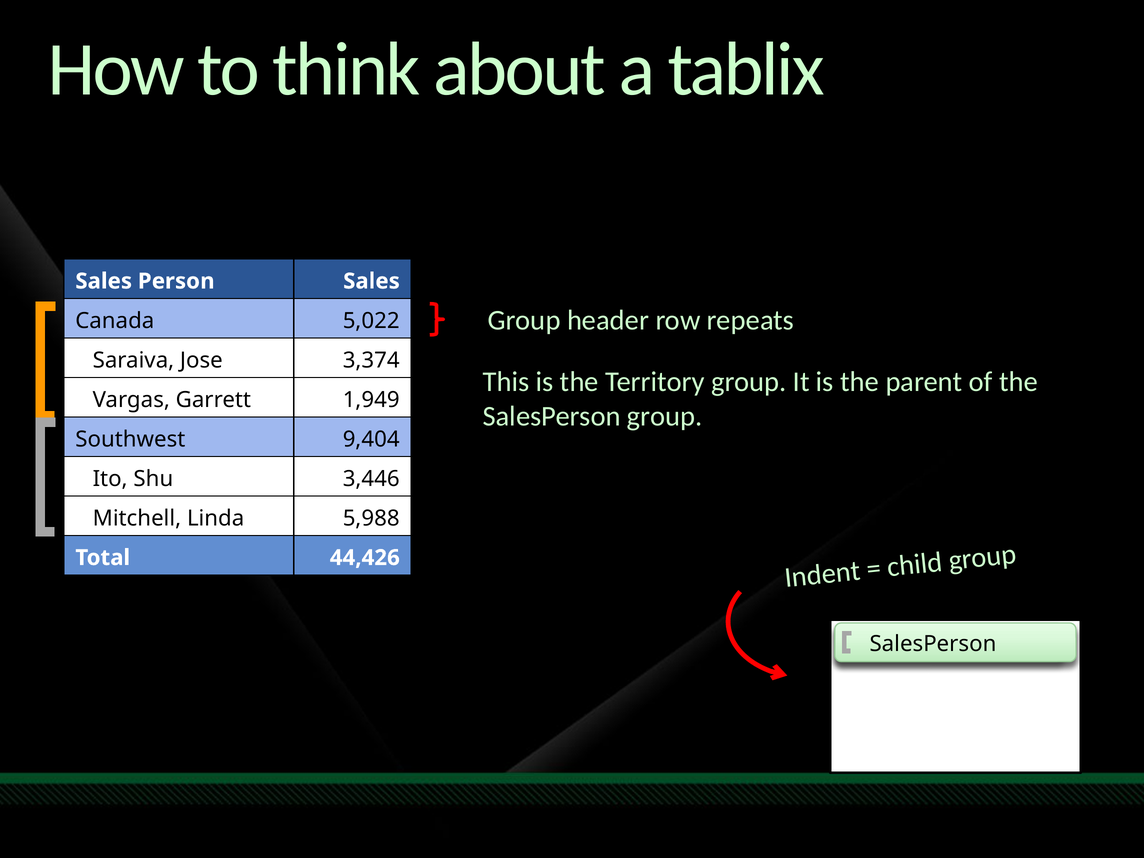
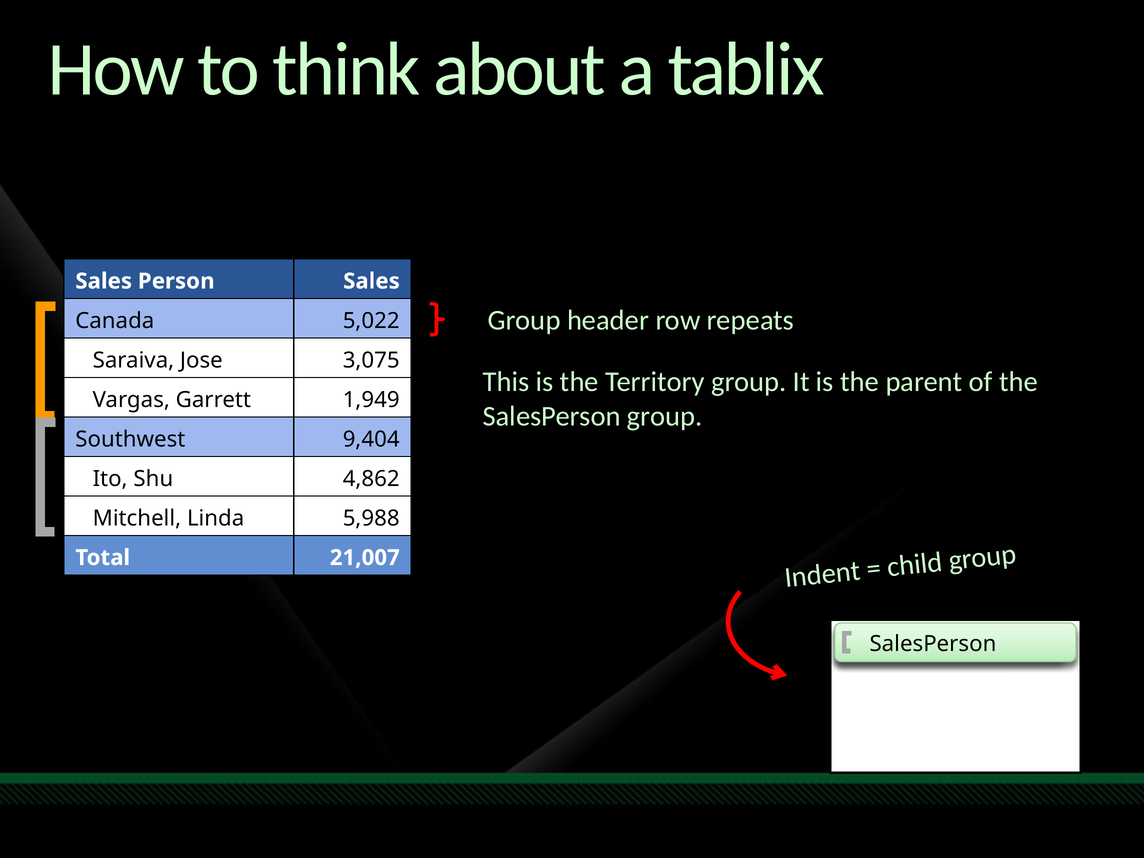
3,374: 3,374 -> 3,075
3,446: 3,446 -> 4,862
44,426: 44,426 -> 21,007
